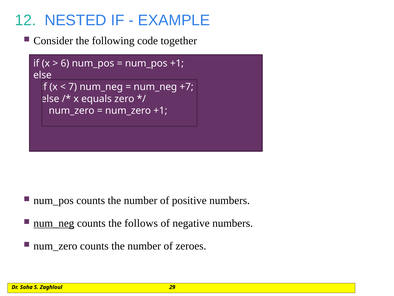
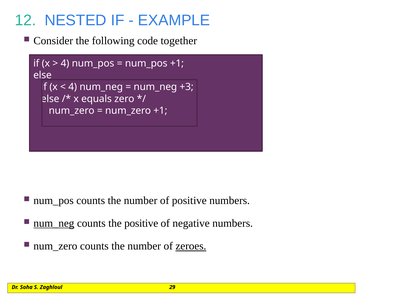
6 at (65, 63): 6 -> 4
7 at (73, 87): 7 -> 4
+7: +7 -> +3
the follows: follows -> positive
zeroes underline: none -> present
